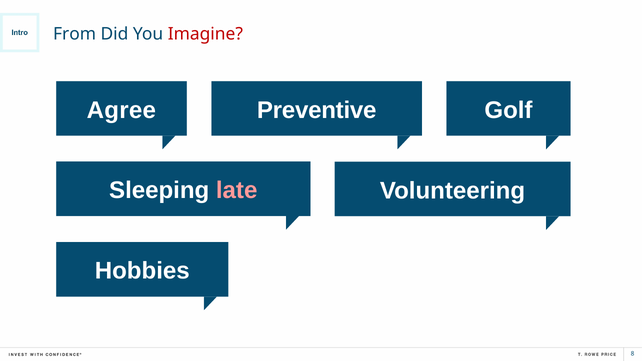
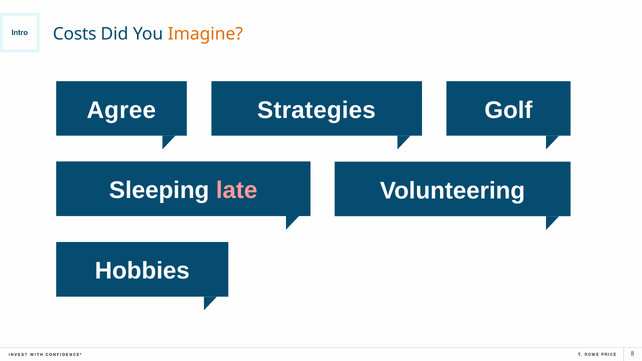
From: From -> Costs
Imagine colour: red -> orange
Preventive: Preventive -> Strategies
